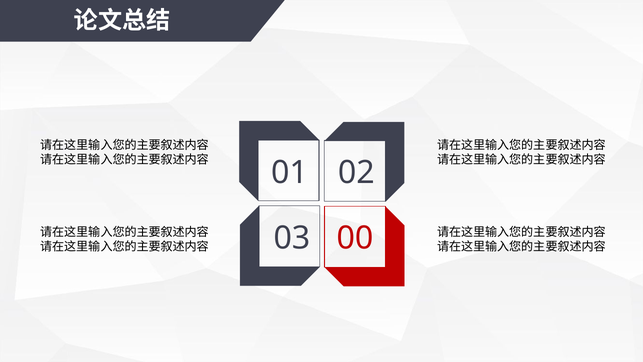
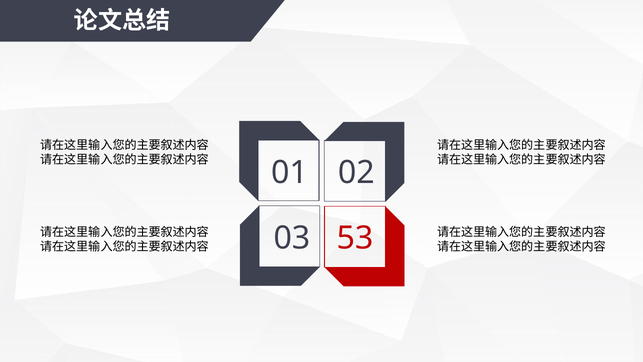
00: 00 -> 53
